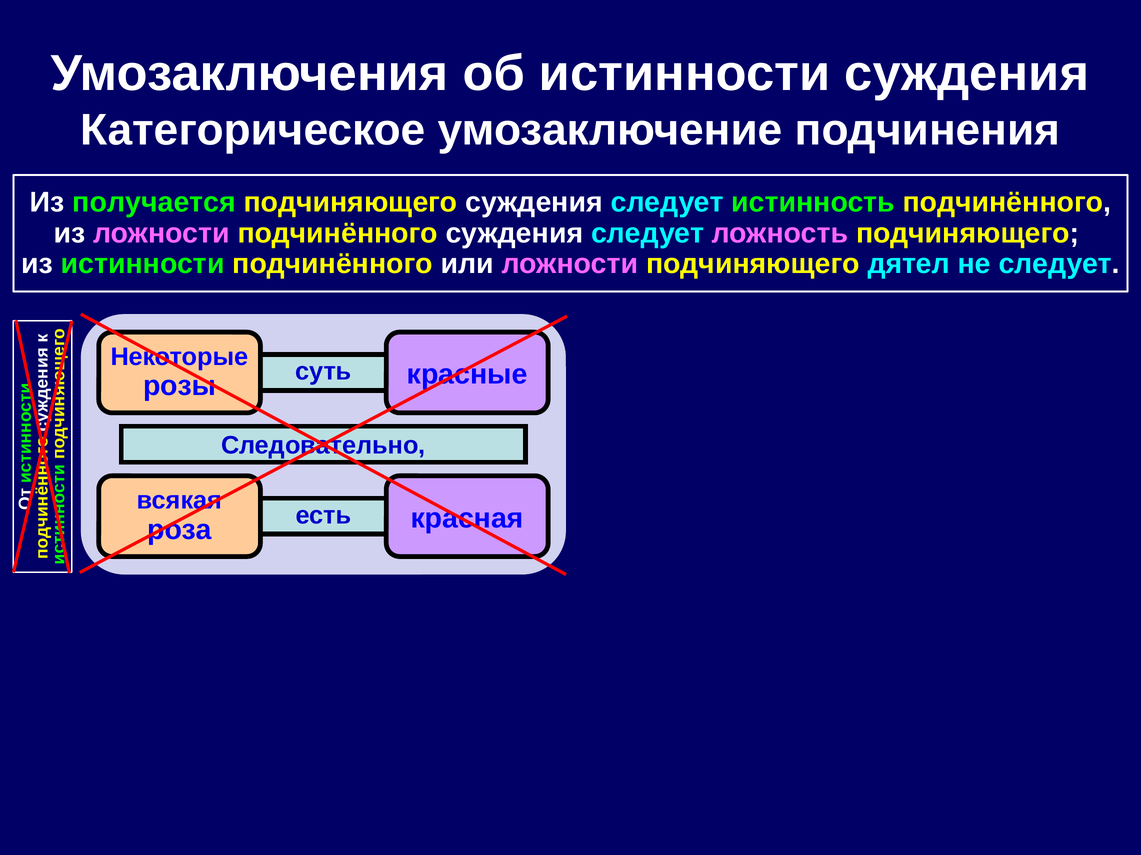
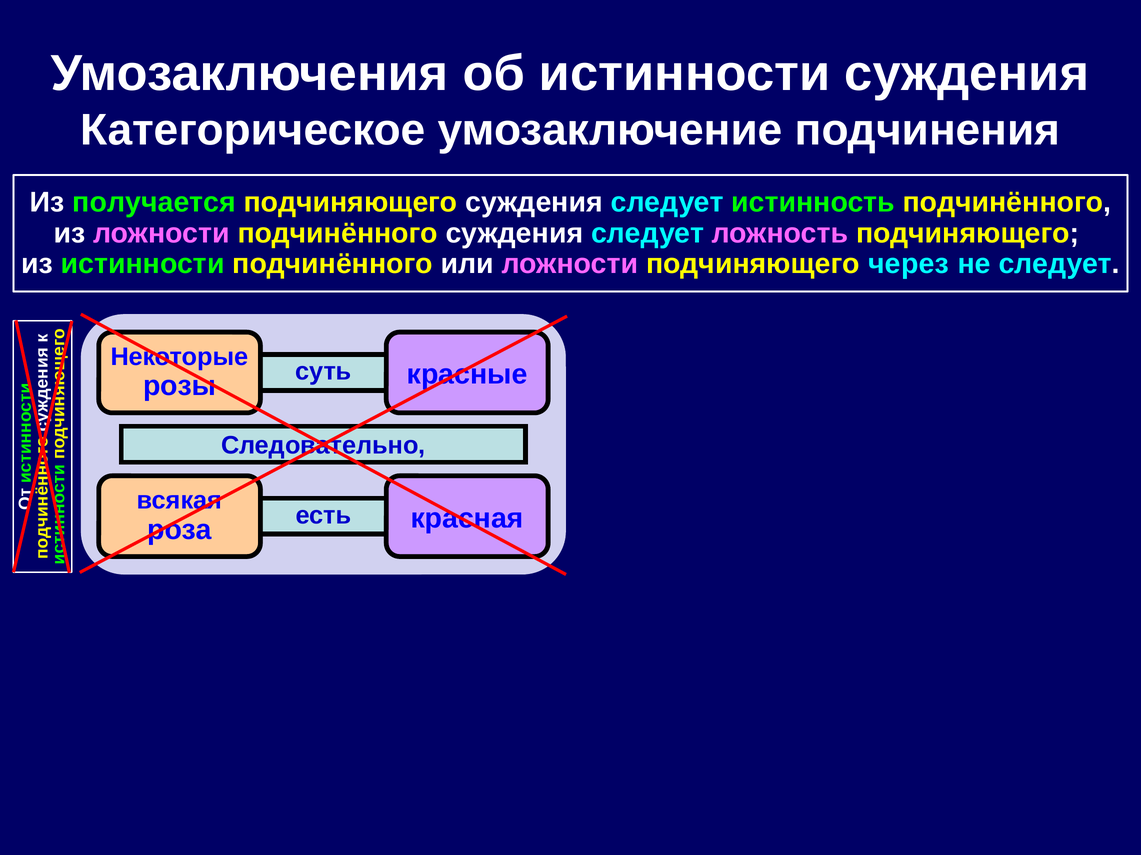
дятел: дятел -> через
